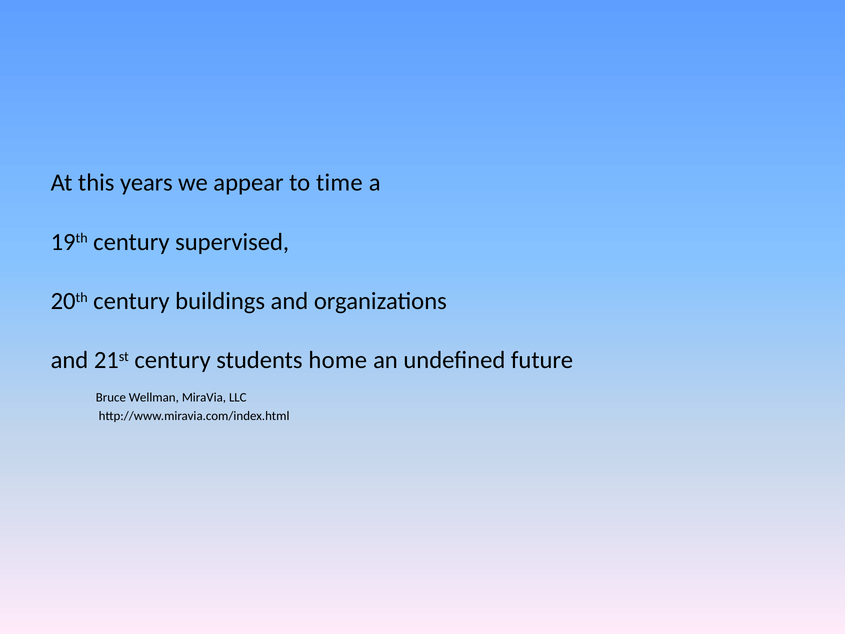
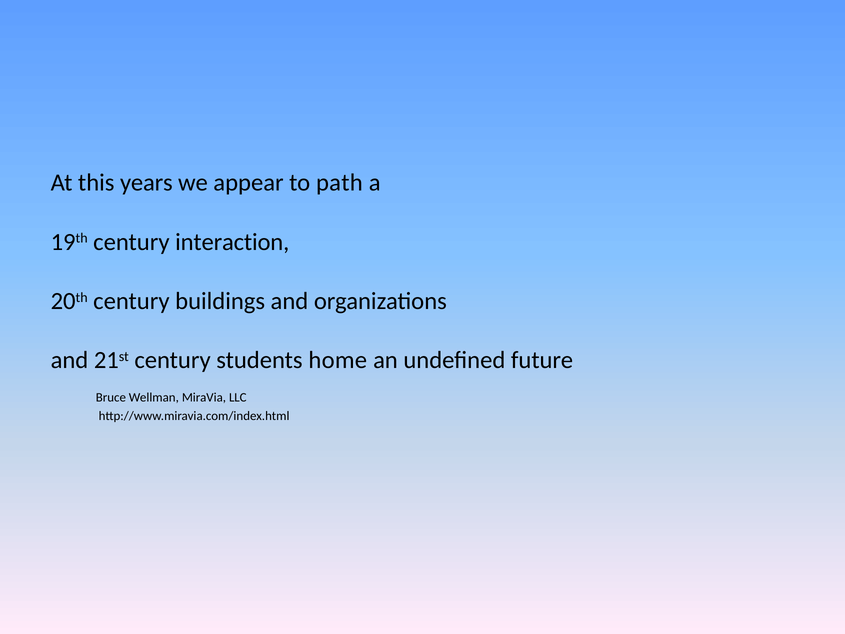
time: time -> path
supervised: supervised -> interaction
